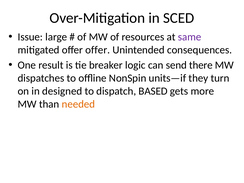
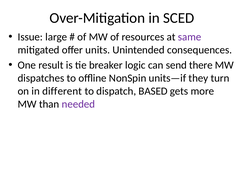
offer offer: offer -> units
designed: designed -> different
needed colour: orange -> purple
